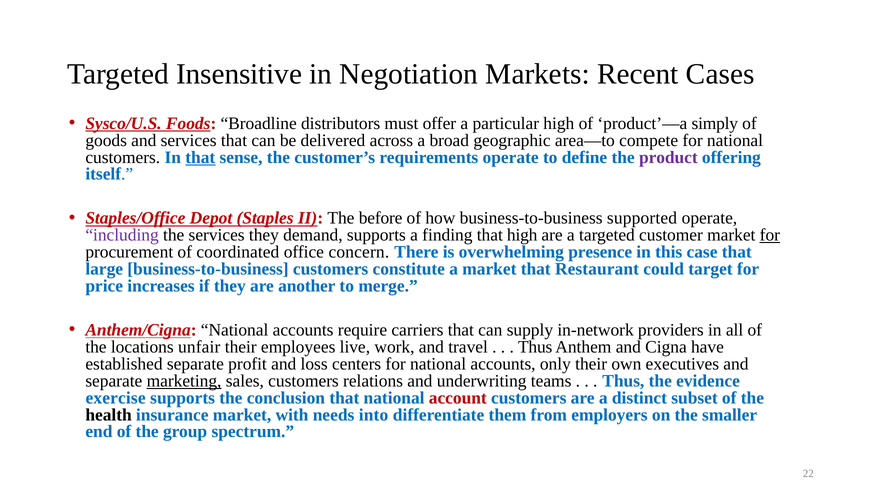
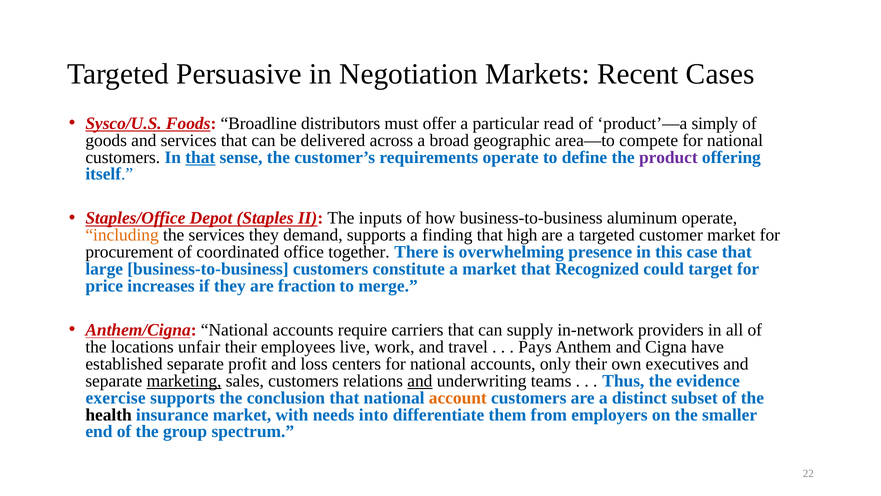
Insensitive: Insensitive -> Persuasive
particular high: high -> read
before: before -> inputs
supported: supported -> aluminum
including colour: purple -> orange
for at (770, 235) underline: present -> none
concern: concern -> together
Restaurant: Restaurant -> Recognized
another: another -> fraction
Thus at (535, 347): Thus -> Pays
and at (420, 381) underline: none -> present
account colour: red -> orange
